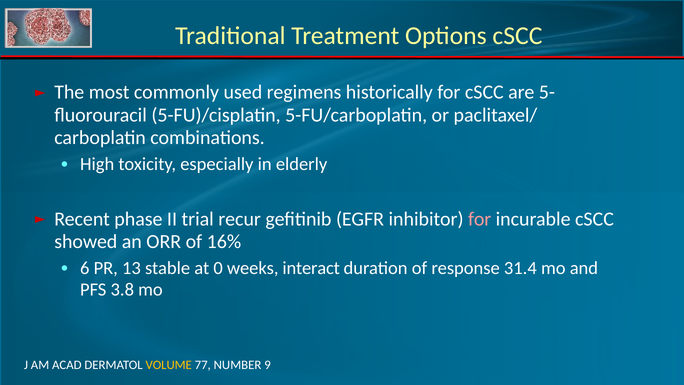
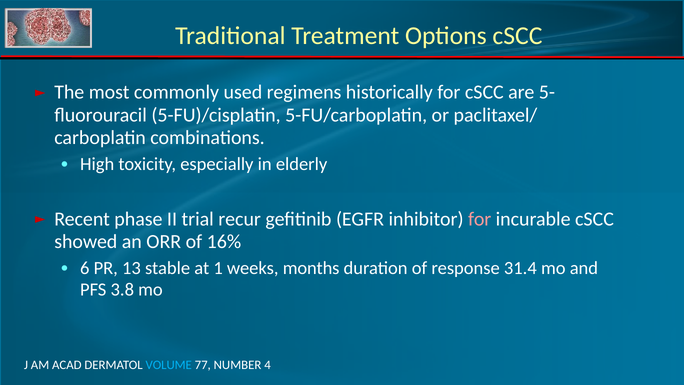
0: 0 -> 1
interact: interact -> months
VOLUME colour: yellow -> light blue
9: 9 -> 4
